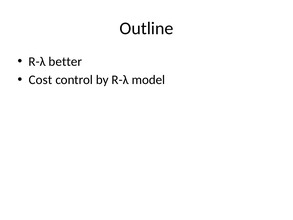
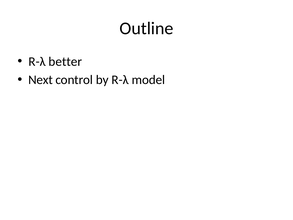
Cost: Cost -> Next
